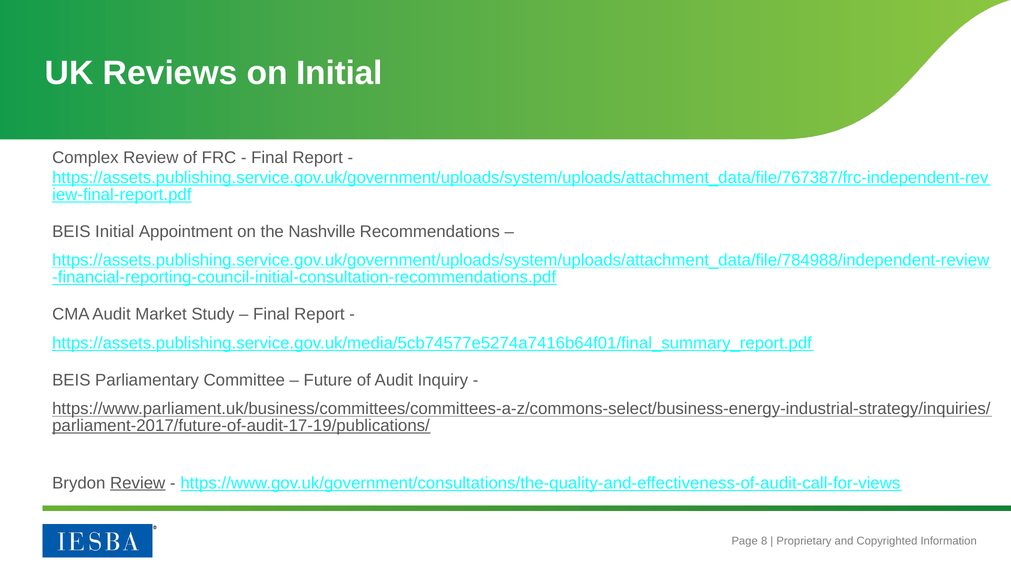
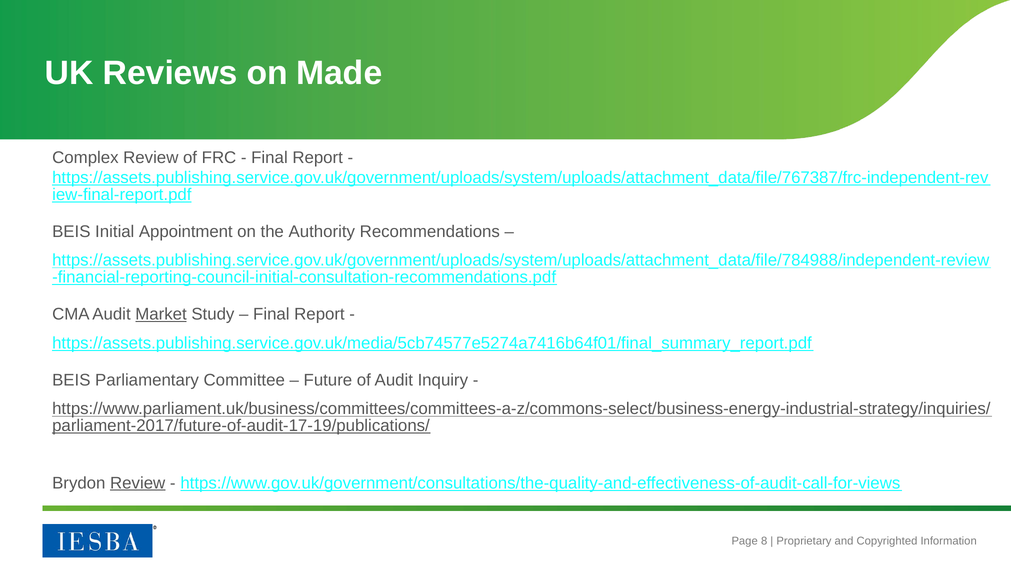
on Initial: Initial -> Made
Nashville: Nashville -> Authority
Market underline: none -> present
